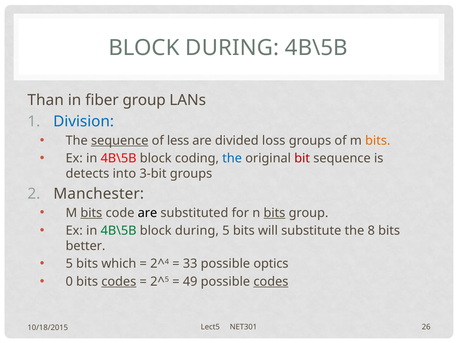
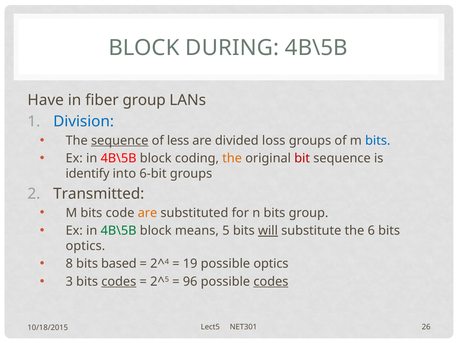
Than: Than -> Have
bits at (378, 141) colour: orange -> blue
the at (232, 159) colour: blue -> orange
detects: detects -> identify
3-bit: 3-bit -> 6-bit
Manchester: Manchester -> Transmitted
bits at (91, 213) underline: present -> none
are at (147, 213) colour: black -> orange
bits at (274, 213) underline: present -> none
during at (197, 231): during -> means
will underline: none -> present
8: 8 -> 6
better at (85, 246): better -> optics
5 at (69, 264): 5 -> 8
which: which -> based
33: 33 -> 19
0: 0 -> 3
49: 49 -> 96
